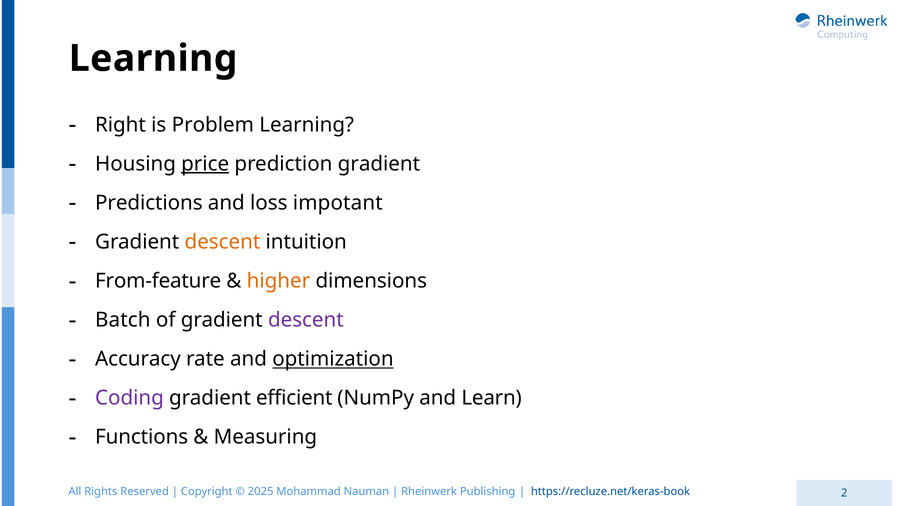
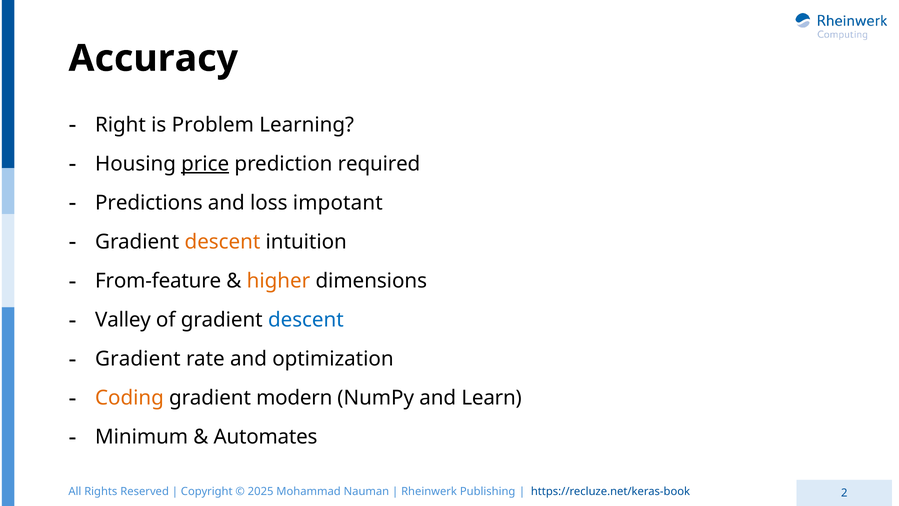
Learning at (153, 58): Learning -> Accuracy
prediction gradient: gradient -> required
Batch: Batch -> Valley
descent at (306, 320) colour: purple -> blue
Accuracy at (138, 359): Accuracy -> Gradient
optimization underline: present -> none
Coding colour: purple -> orange
efficient: efficient -> modern
Functions: Functions -> Minimum
Measuring: Measuring -> Automates
